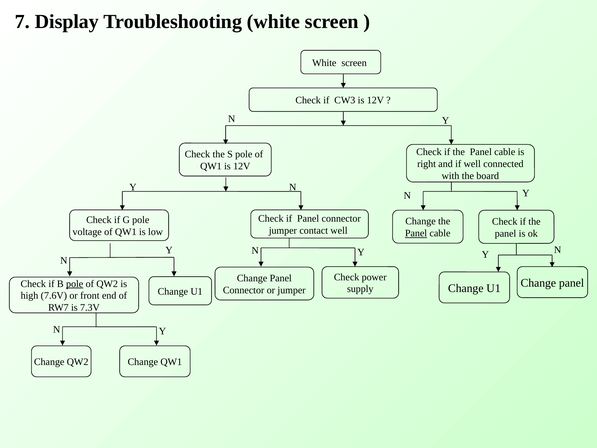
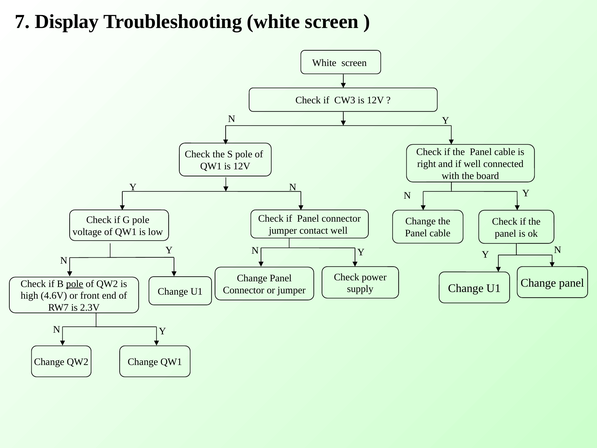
Panel at (416, 233) underline: present -> none
7.6V: 7.6V -> 4.6V
7.3V: 7.3V -> 2.3V
